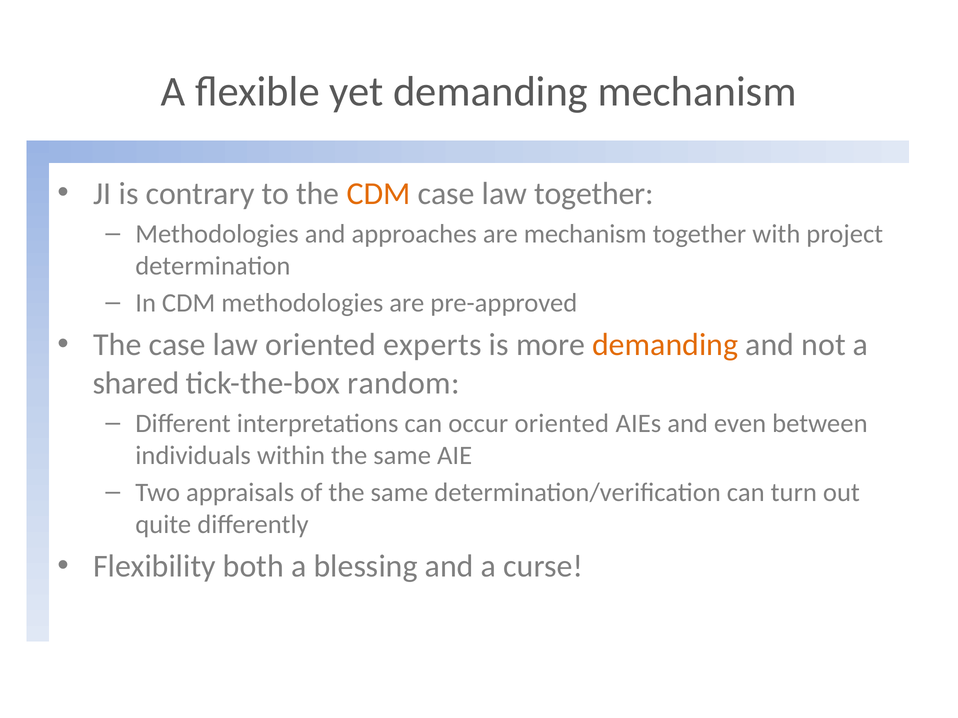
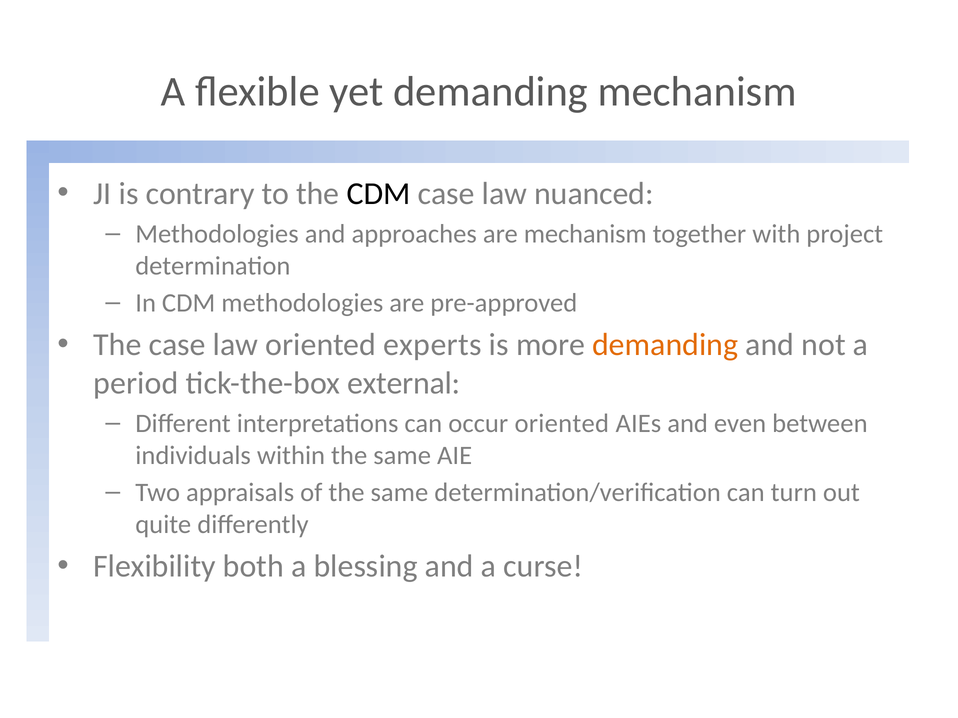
CDM at (379, 194) colour: orange -> black
law together: together -> nuanced
shared: shared -> period
random: random -> external
